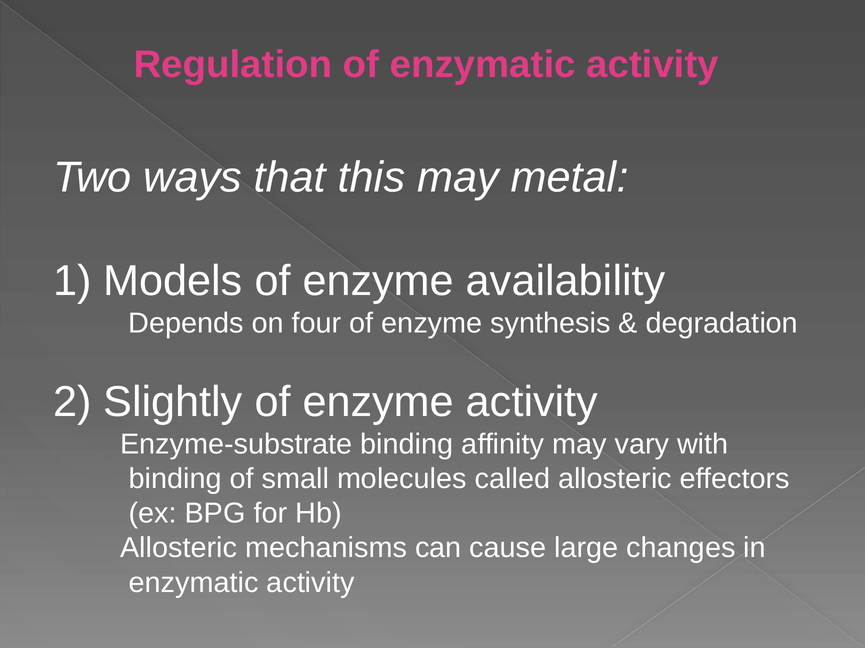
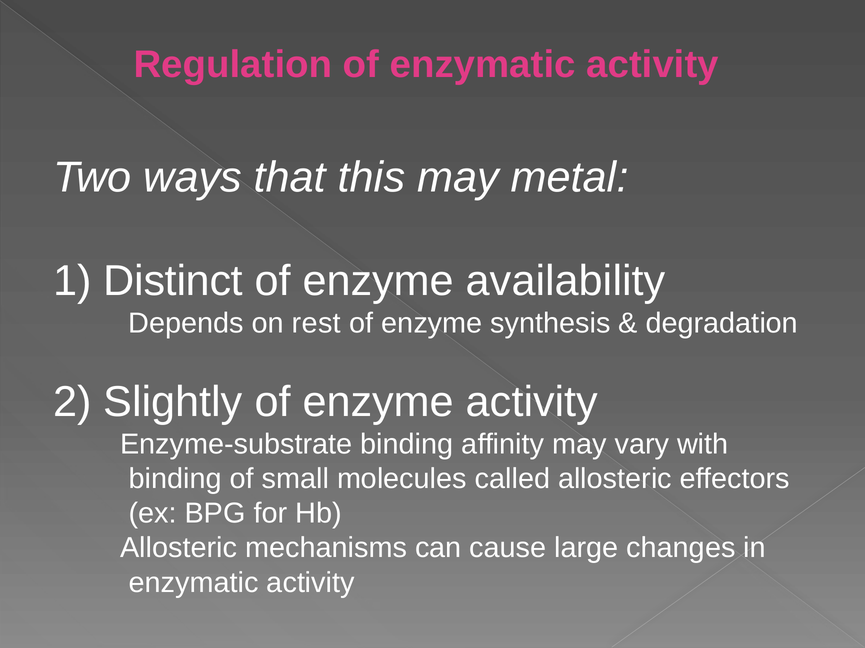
Models: Models -> Distinct
four: four -> rest
